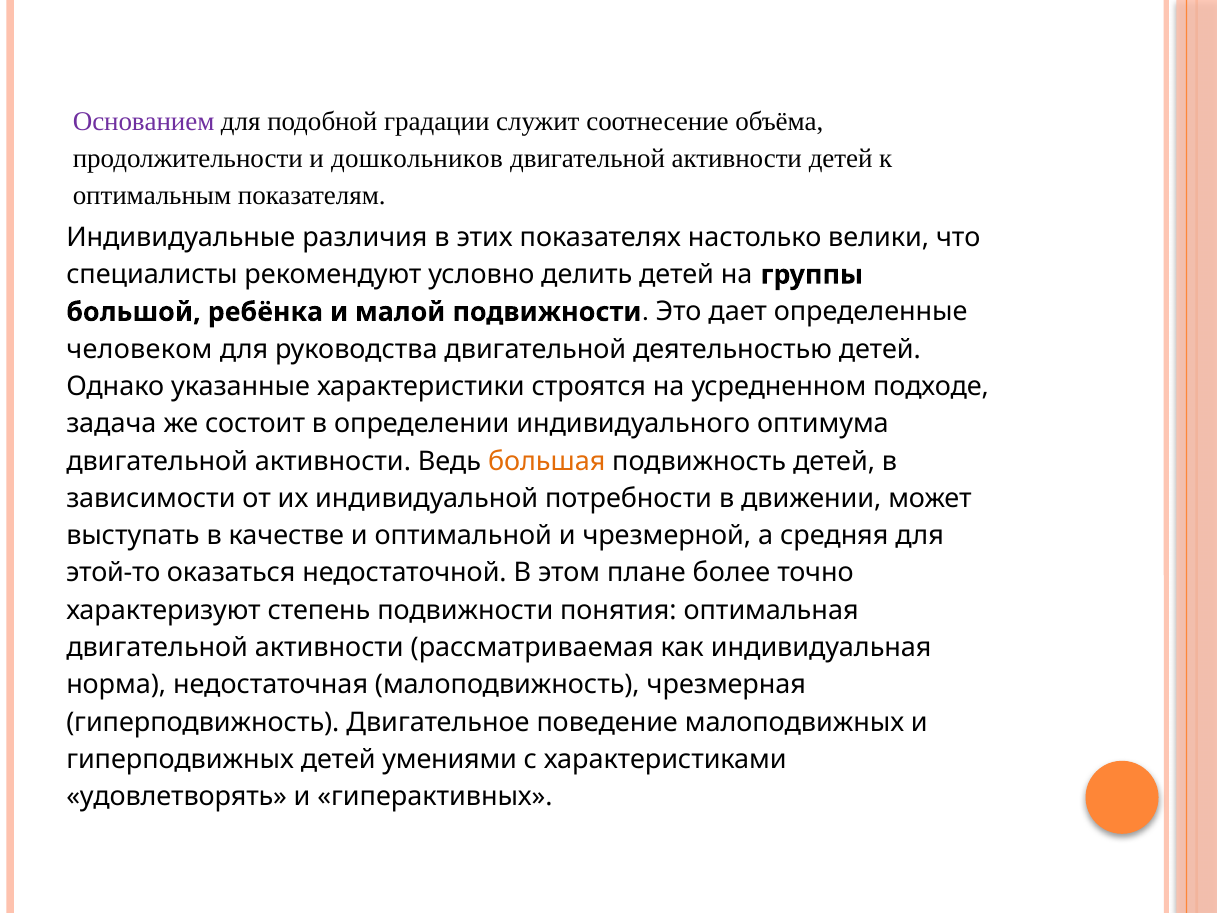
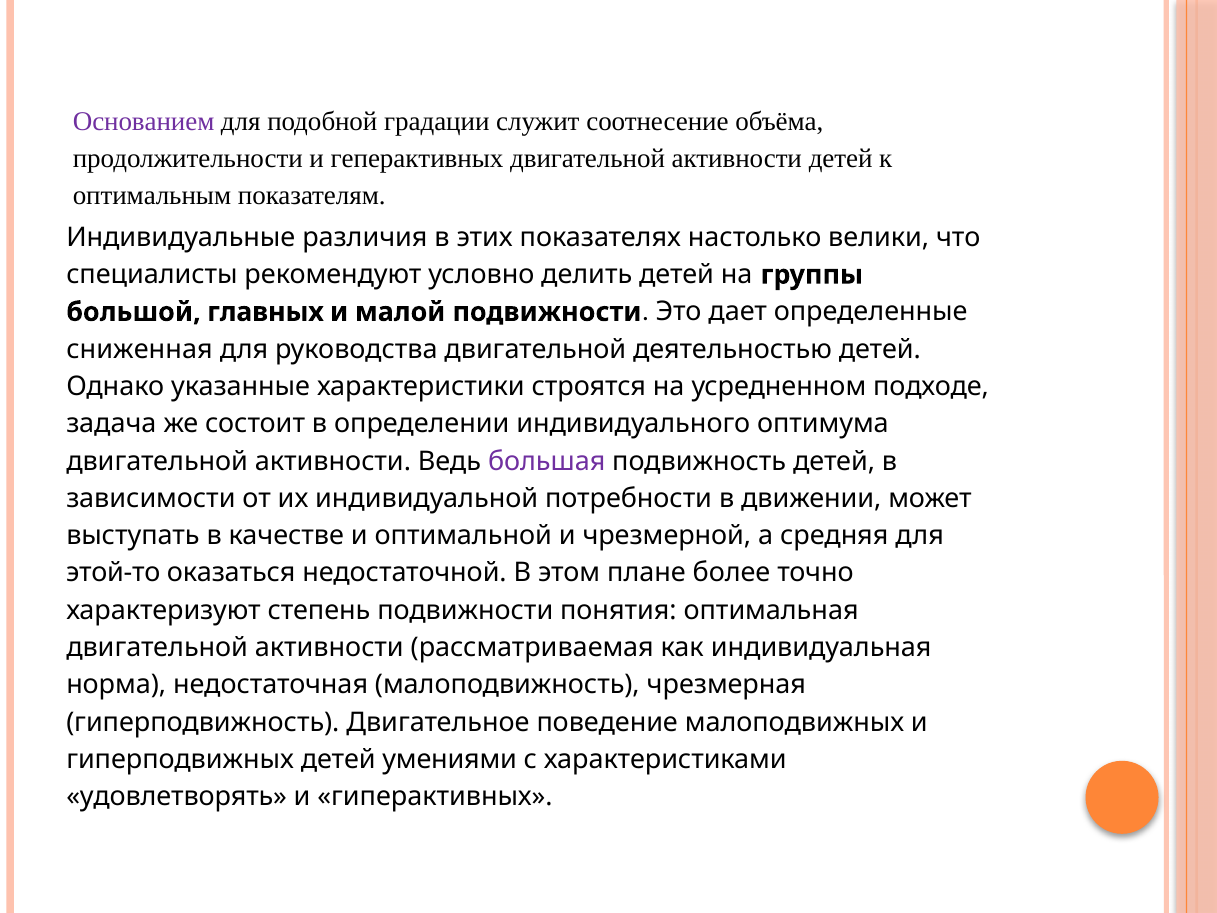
дошкольников: дошкольников -> геперактивных
ребёнка: ребёнка -> главных
человеком: человеком -> сниженная
большая colour: orange -> purple
